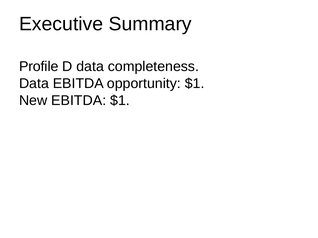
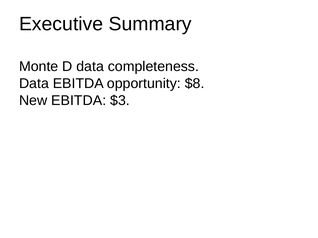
Profile: Profile -> Monte
opportunity $1: $1 -> $8
EBITDA $1: $1 -> $3
